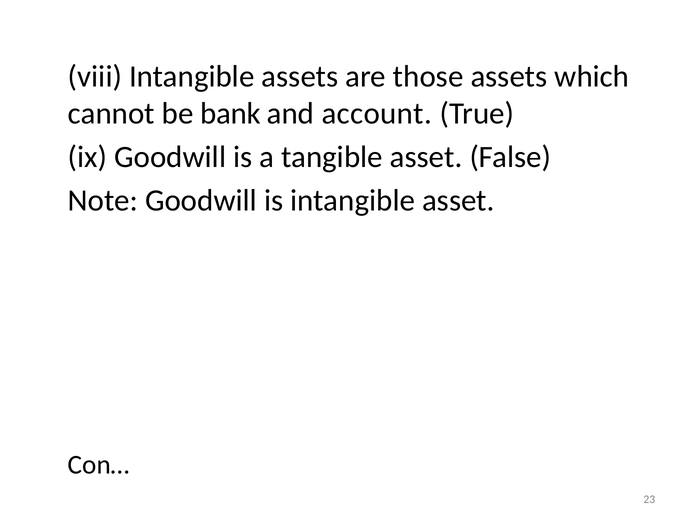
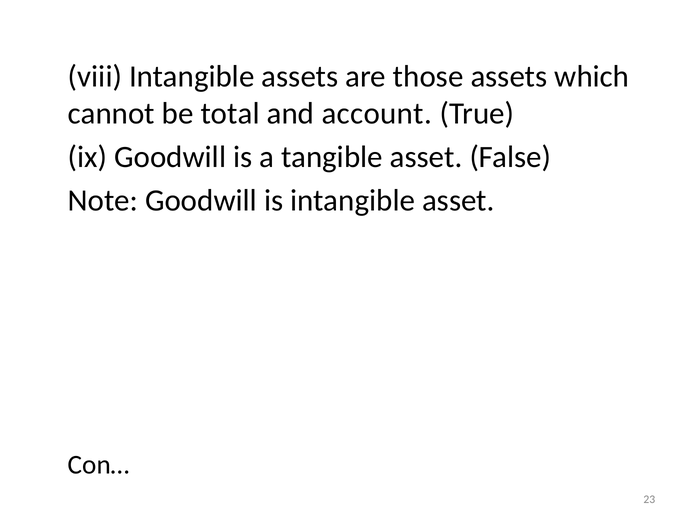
bank: bank -> total
